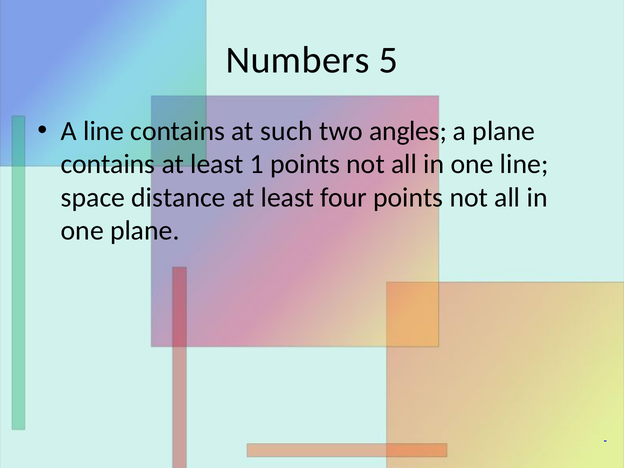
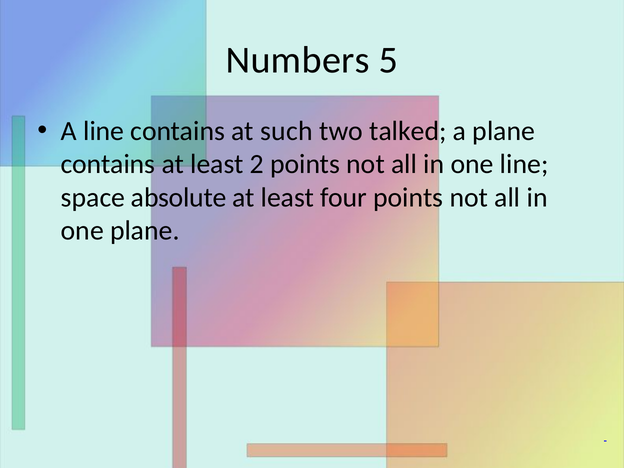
angles: angles -> talked
1: 1 -> 2
distance: distance -> absolute
